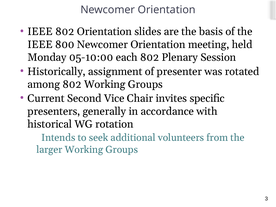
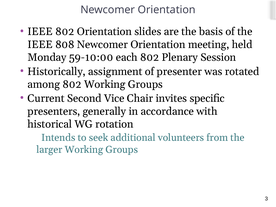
800: 800 -> 808
05-10:00: 05-10:00 -> 59-10:00
